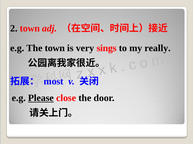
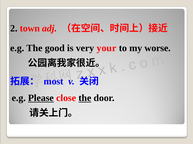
The town: town -> good
sings: sings -> your
really: really -> worse
the at (85, 98) underline: none -> present
